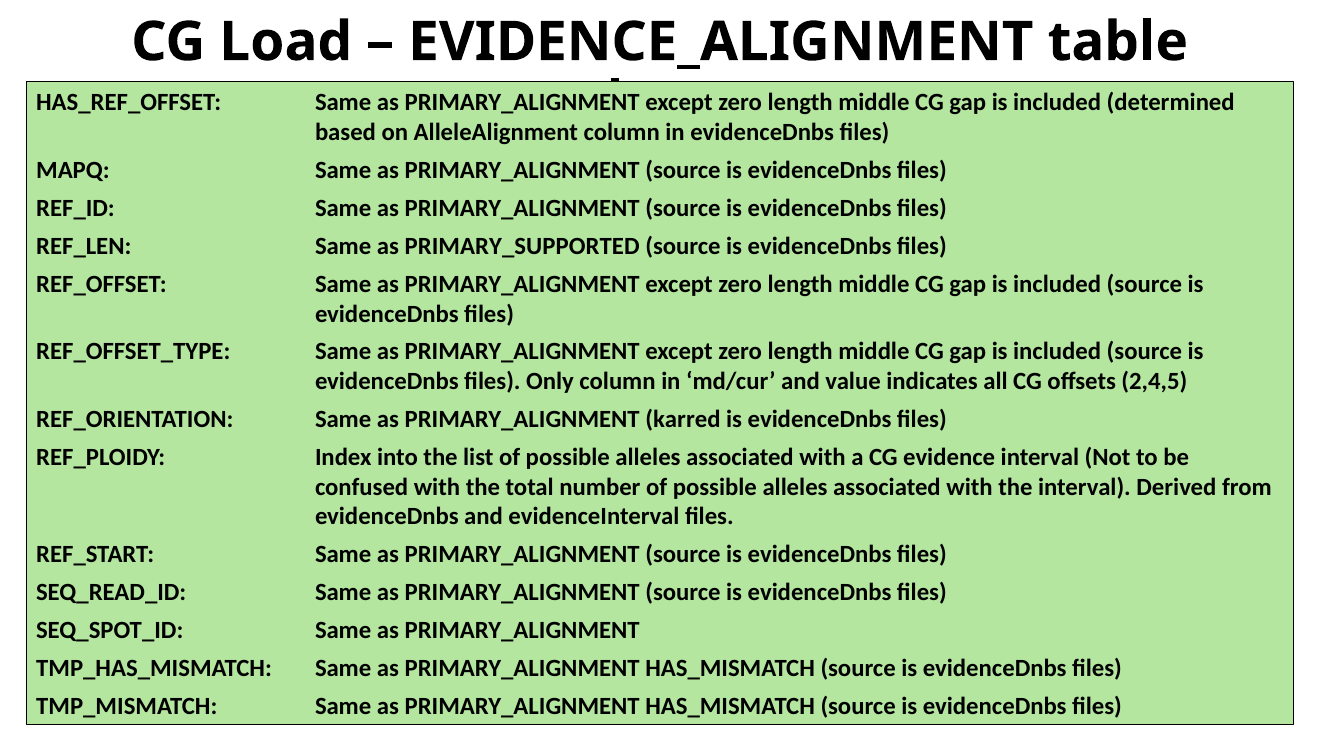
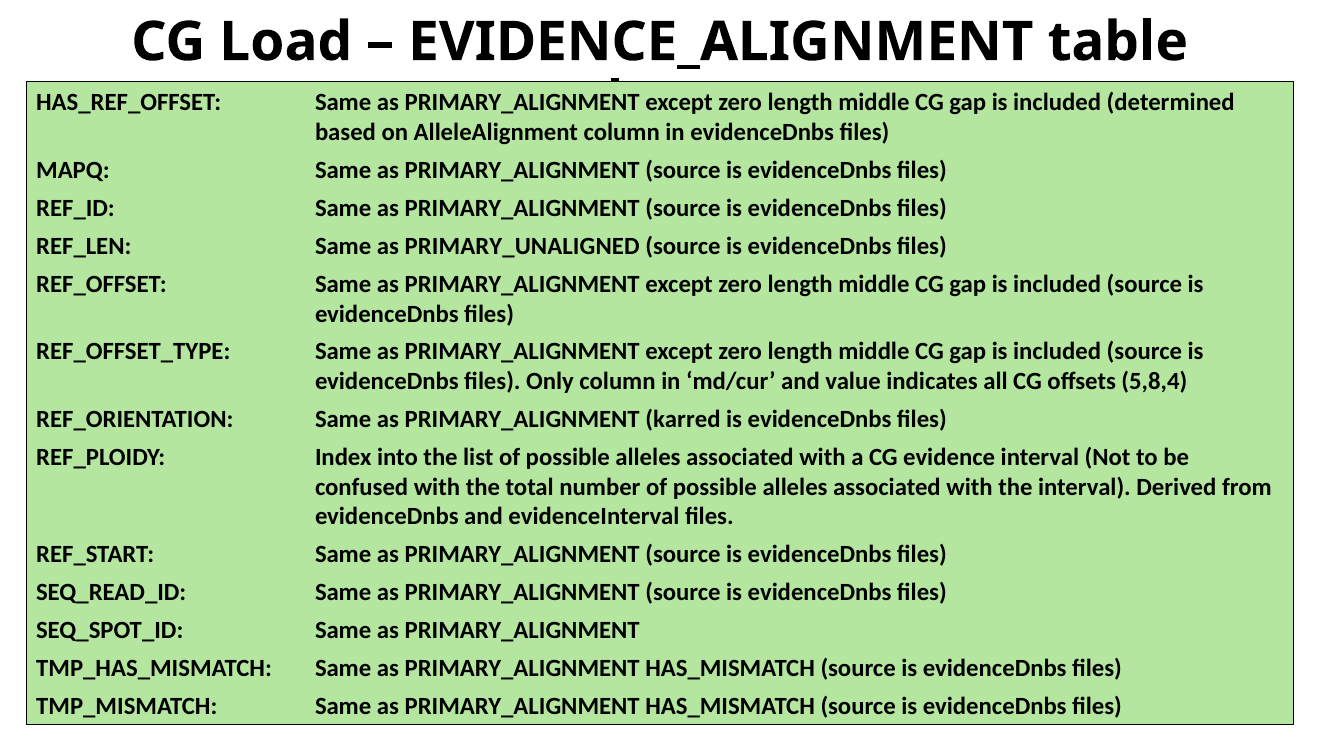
PRIMARY_SUPPORTED: PRIMARY_SUPPORTED -> PRIMARY_UNALIGNED
2,4,5: 2,4,5 -> 5,8,4
